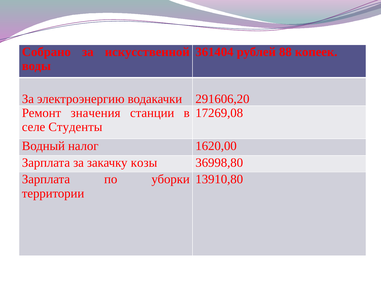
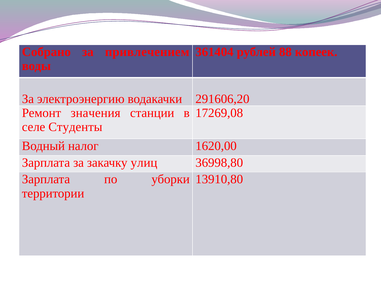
искусственной: искусственной -> привлечением
козы: козы -> улиц
